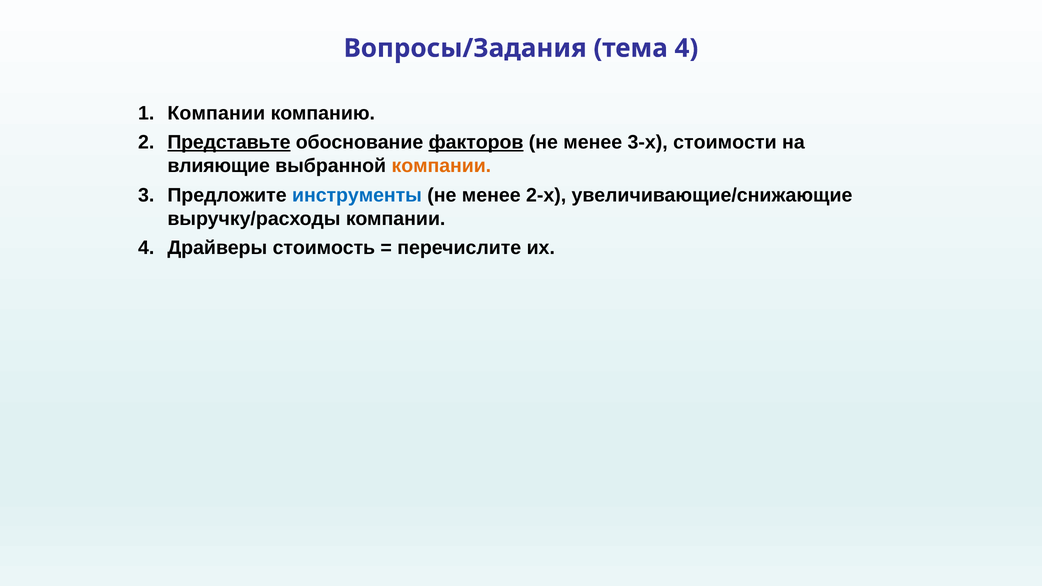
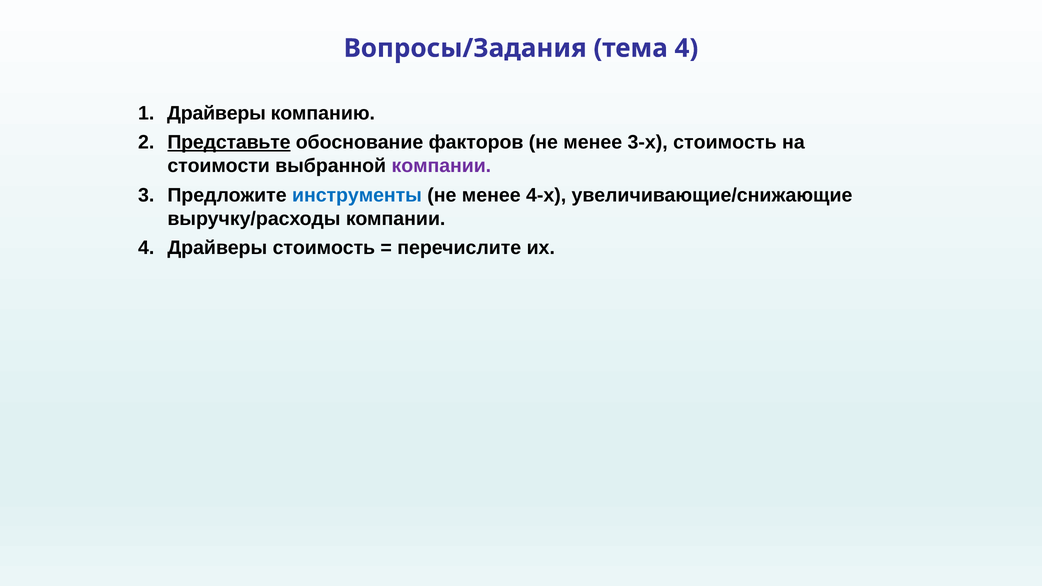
Компании at (216, 113): Компании -> Драйверы
факторов underline: present -> none
3-х стоимости: стоимости -> стоимость
влияющие: влияющие -> стоимости
компании at (441, 166) colour: orange -> purple
2-х: 2-х -> 4-х
